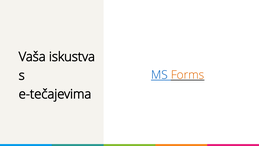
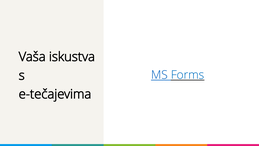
Forms colour: orange -> blue
